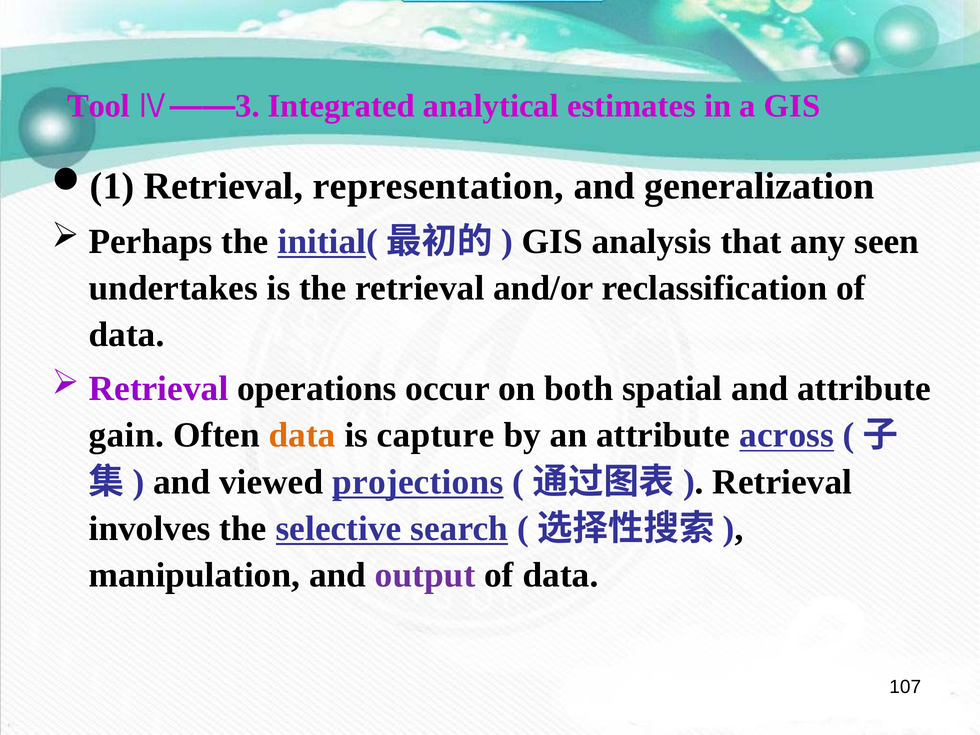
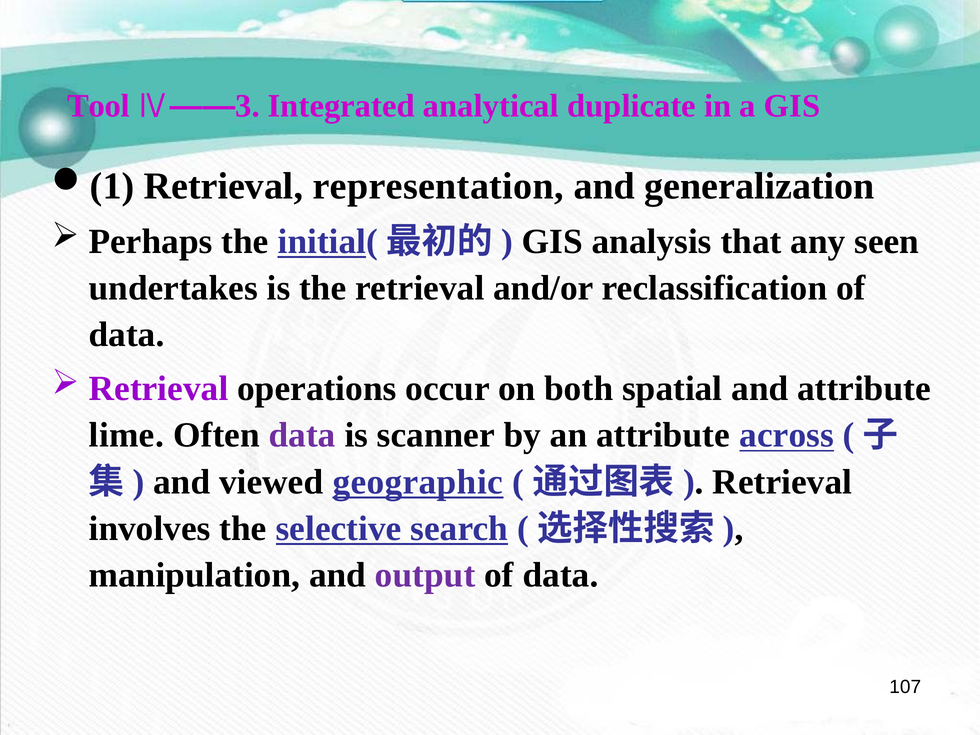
estimates: estimates -> duplicate
gain: gain -> lime
data at (302, 435) colour: orange -> purple
capture: capture -> scanner
projections: projections -> geographic
